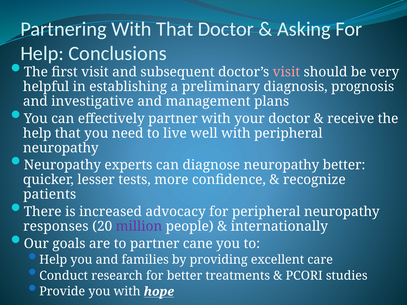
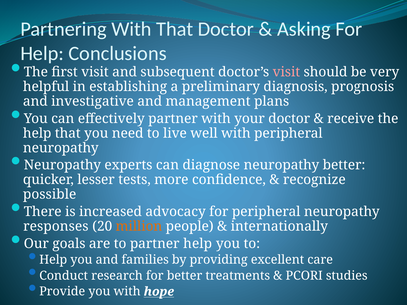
patients: patients -> possible
million colour: purple -> orange
partner cane: cane -> help
